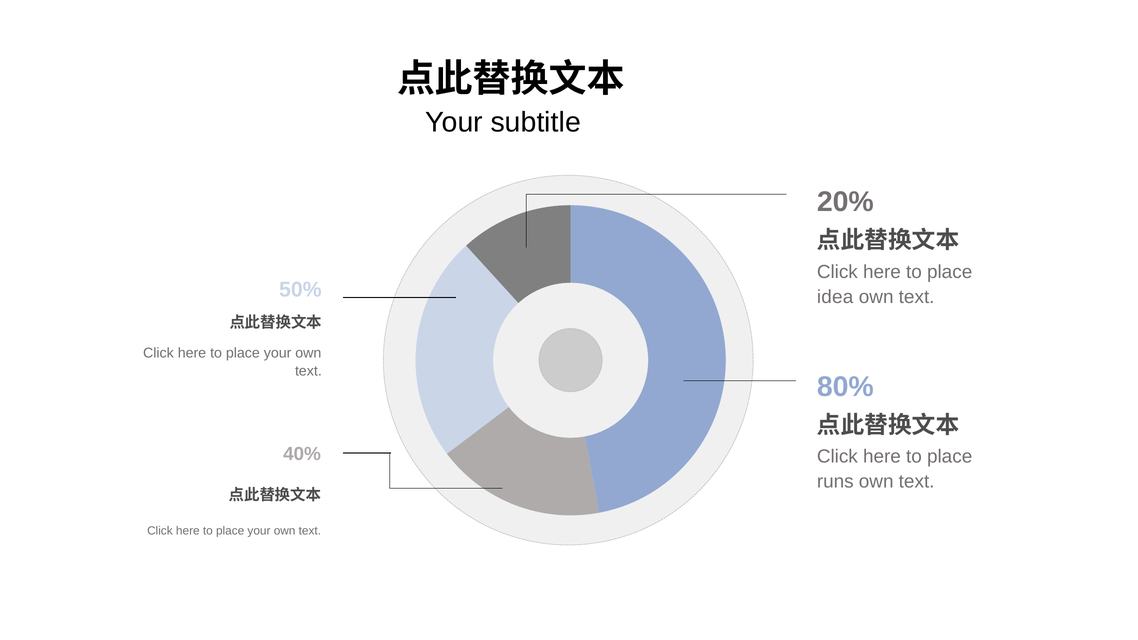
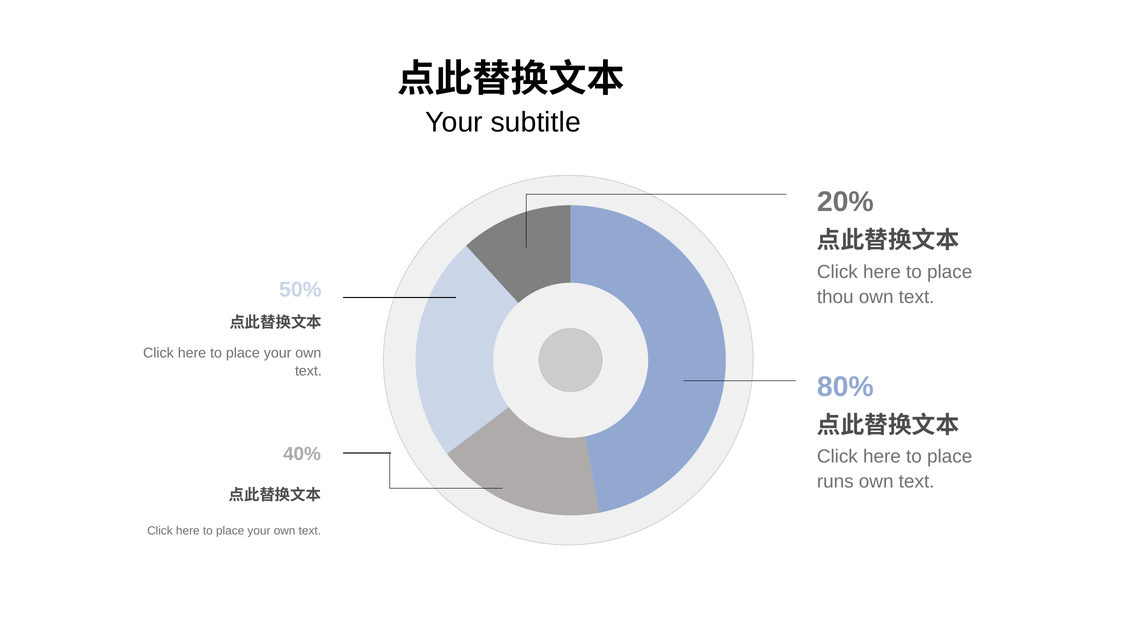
idea: idea -> thou
